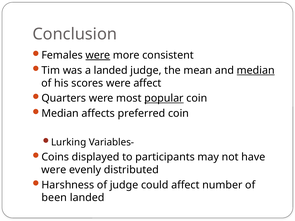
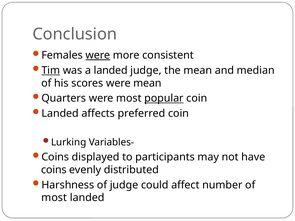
Tim underline: none -> present
median at (256, 70) underline: present -> none
were affect: affect -> mean
Median at (60, 114): Median -> Landed
were at (54, 170): were -> coins
been at (54, 198): been -> most
